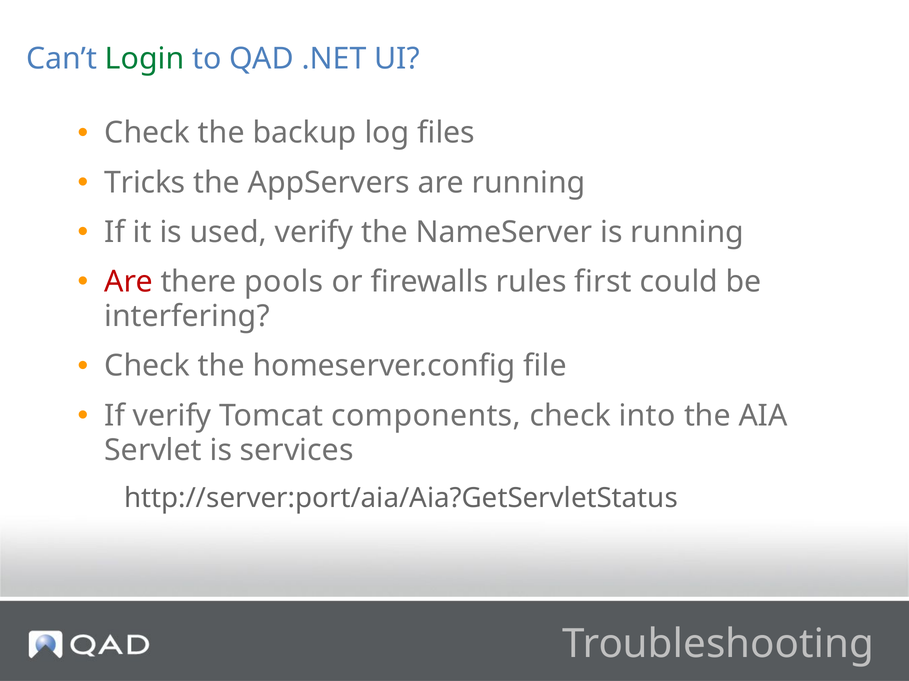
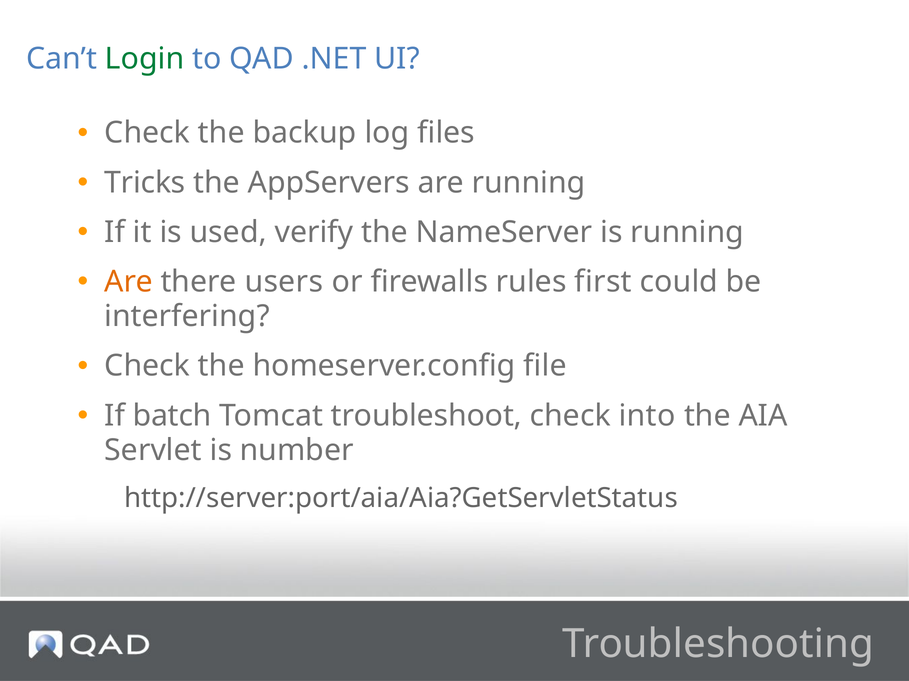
Are at (129, 282) colour: red -> orange
pools: pools -> users
If verify: verify -> batch
components: components -> troubleshoot
services: services -> number
